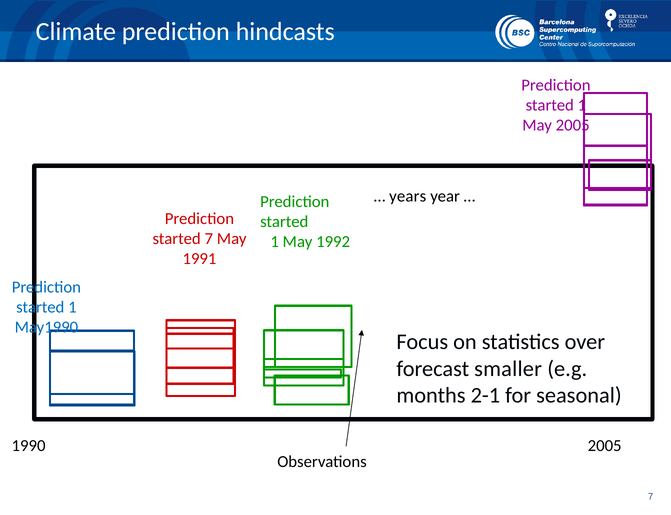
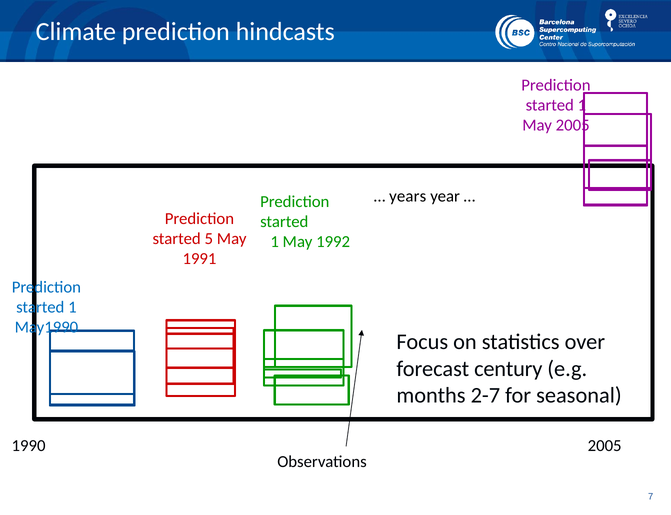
started 7: 7 -> 5
smaller: smaller -> century
2-1: 2-1 -> 2-7
